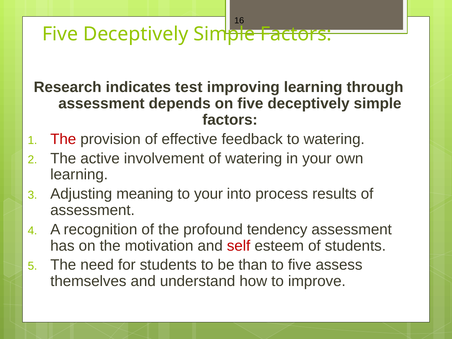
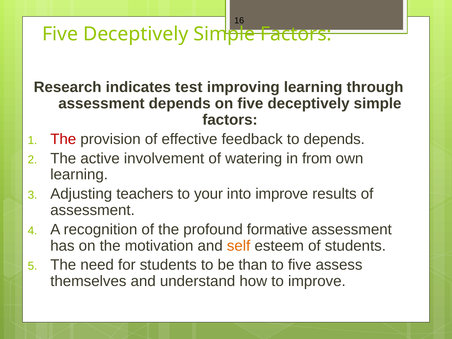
to watering: watering -> depends
in your: your -> from
meaning: meaning -> teachers
into process: process -> improve
tendency: tendency -> formative
self colour: red -> orange
